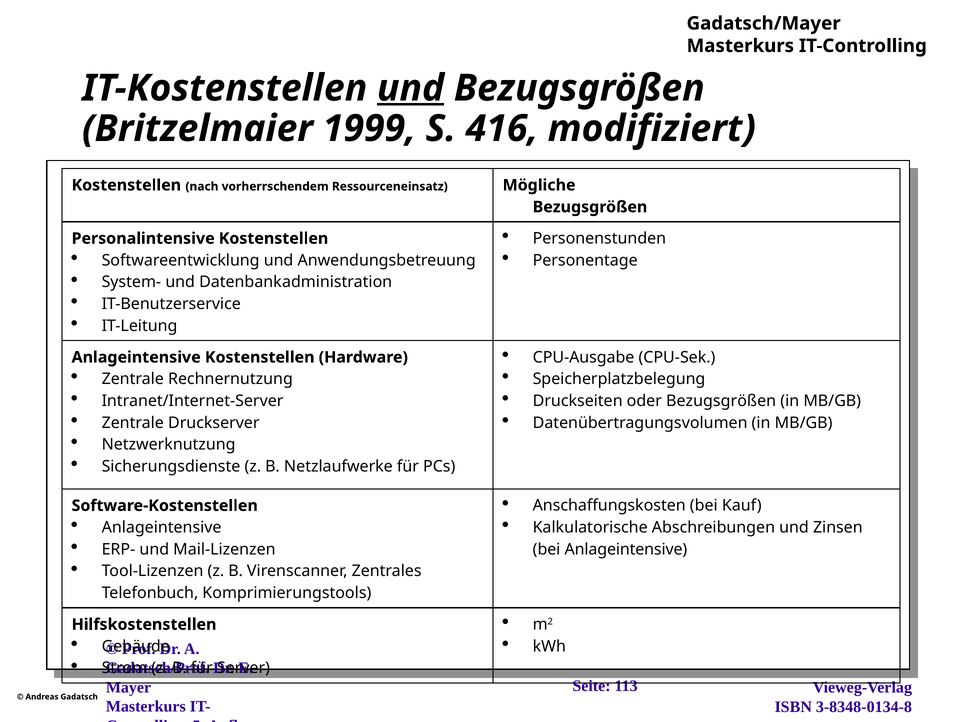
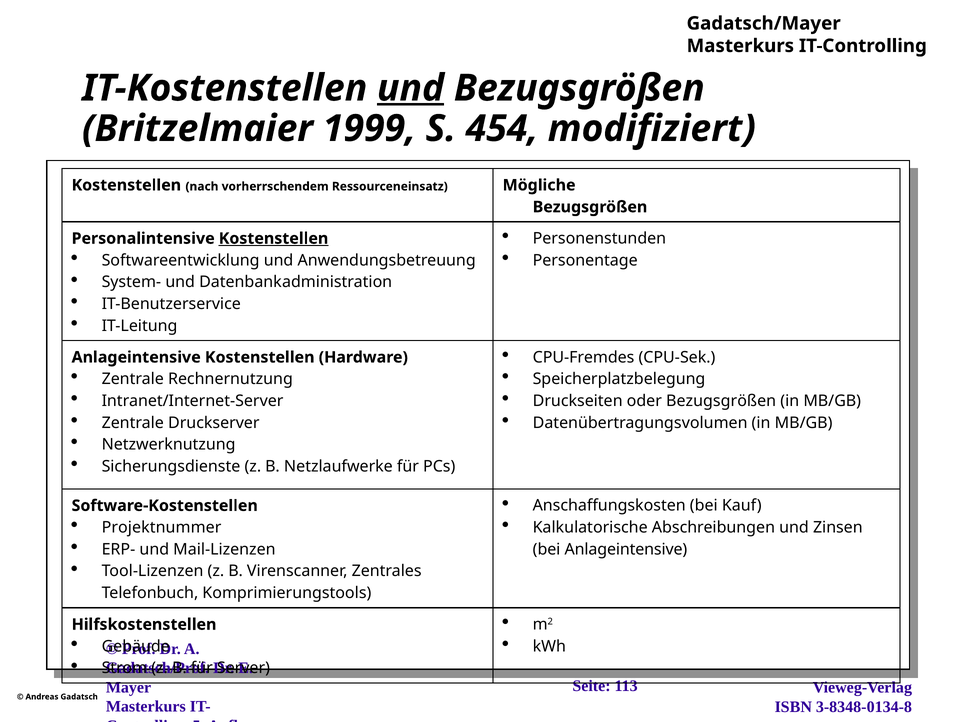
416: 416 -> 454
Kostenstellen at (274, 238) underline: none -> present
CPU-Ausgabe: CPU-Ausgabe -> CPU-Fremdes
Anlageintensive at (162, 527): Anlageintensive -> Projektnummer
